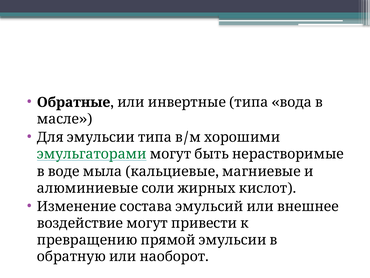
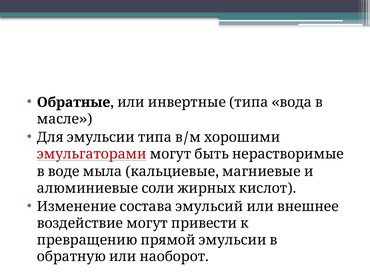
эмульгаторами colour: green -> red
